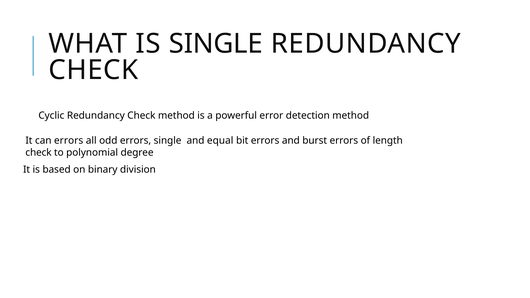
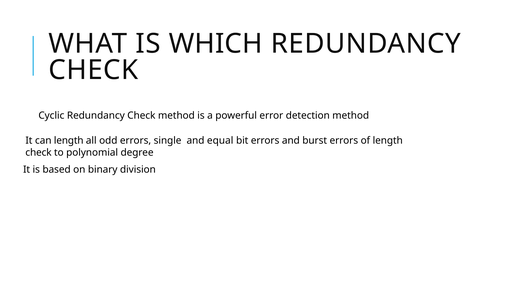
IS SINGLE: SINGLE -> WHICH
can errors: errors -> length
